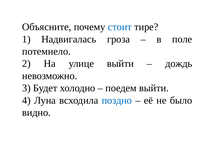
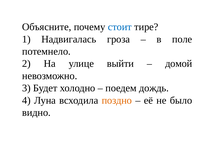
дождь: дождь -> домой
поедем выйти: выйти -> дождь
поздно colour: blue -> orange
